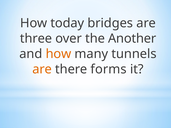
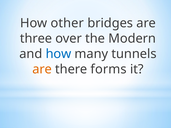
today: today -> other
Another: Another -> Modern
how at (58, 54) colour: orange -> blue
